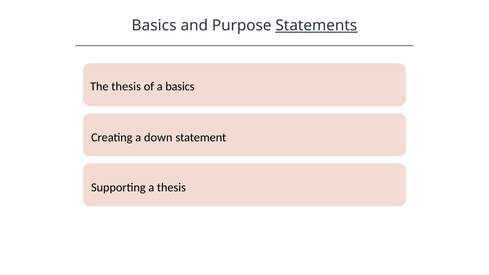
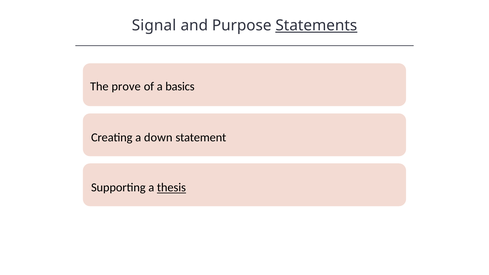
Basics at (154, 26): Basics -> Signal
The thesis: thesis -> prove
thesis at (171, 188) underline: none -> present
